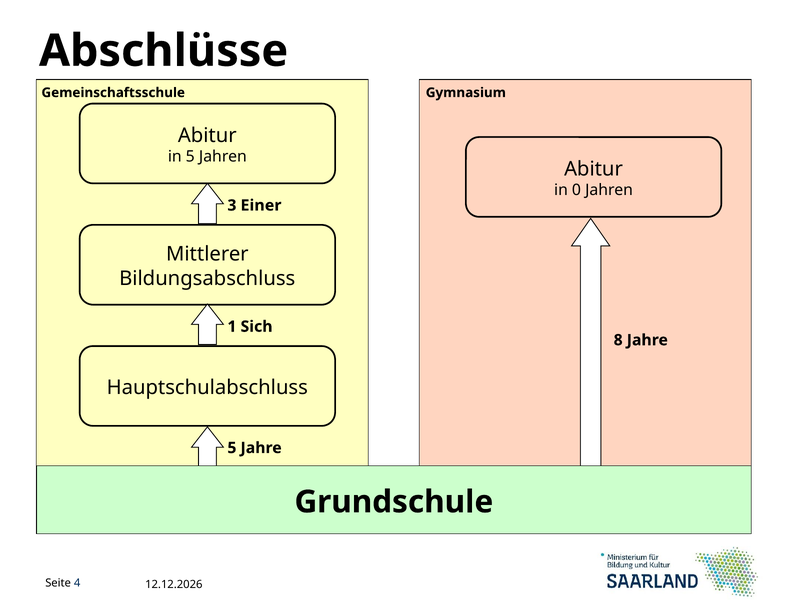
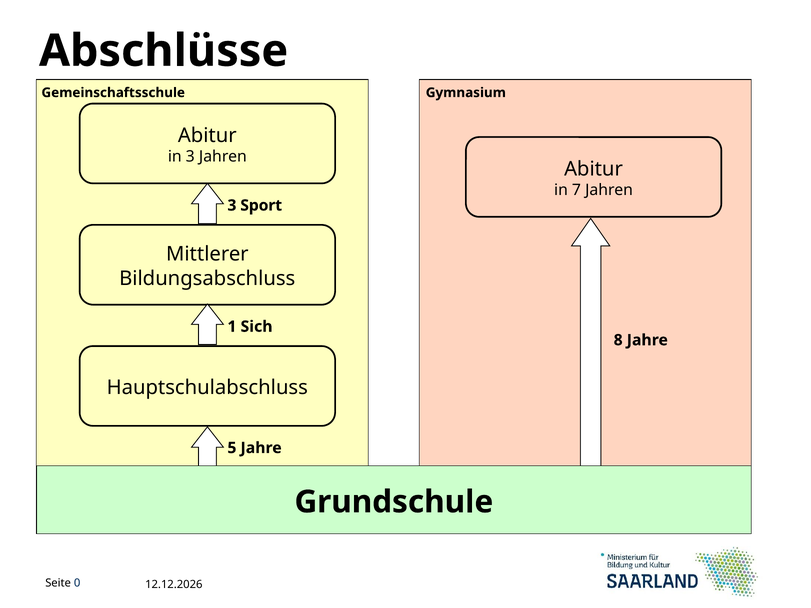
in 5: 5 -> 3
0: 0 -> 7
Einer: Einer -> Sport
4: 4 -> 0
